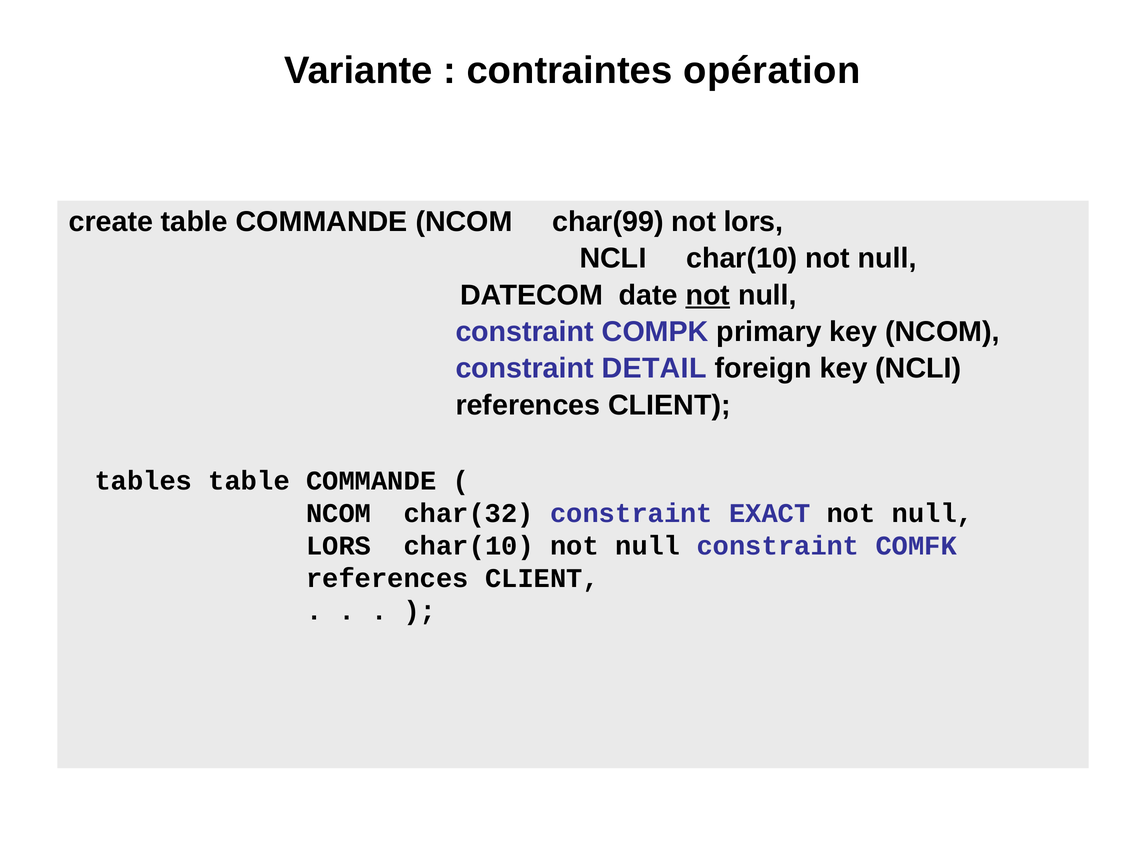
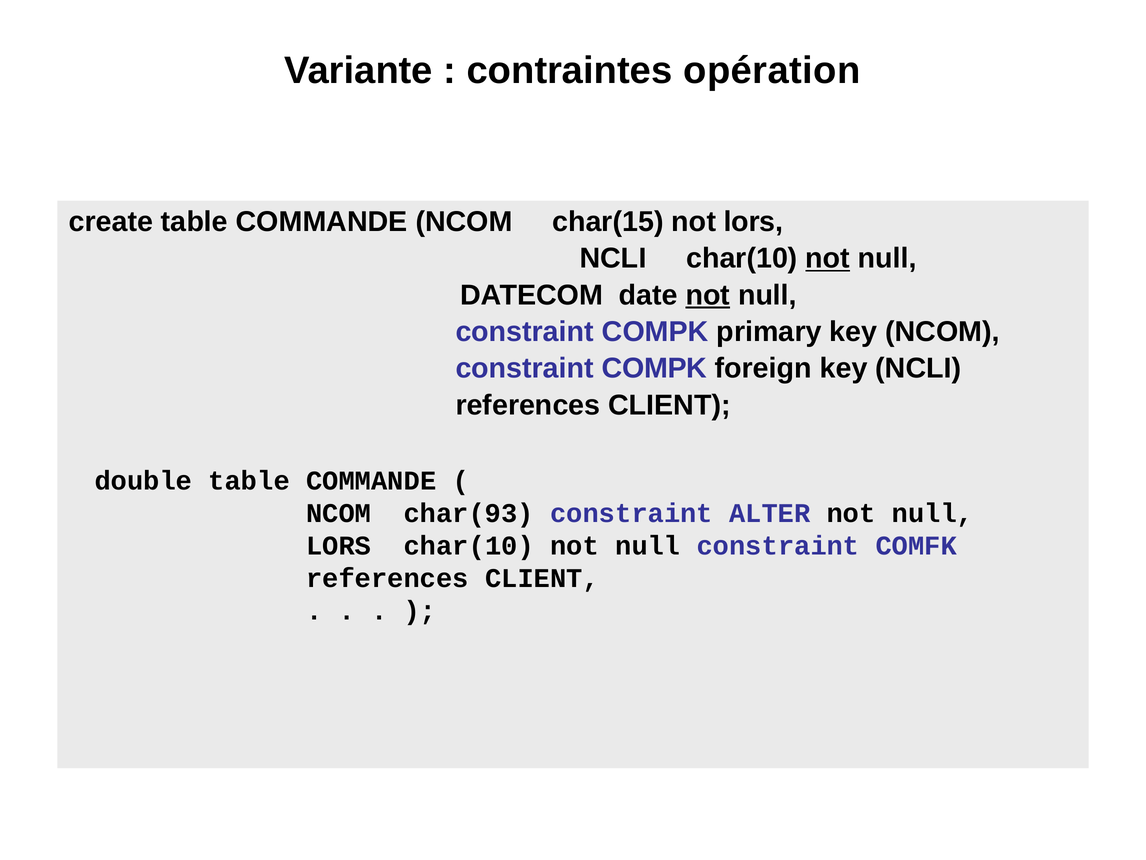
char(99: char(99 -> char(15
not at (828, 258) underline: none -> present
DETAIL at (654, 368): DETAIL -> COMPK
tables: tables -> double
char(32: char(32 -> char(93
EXACT: EXACT -> ALTER
